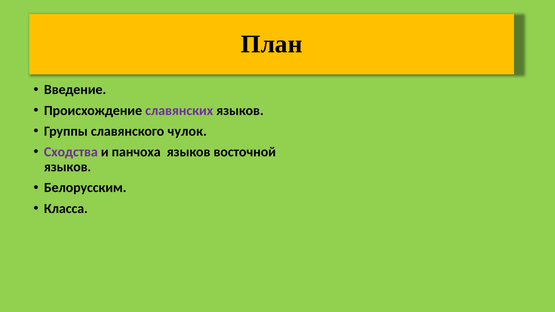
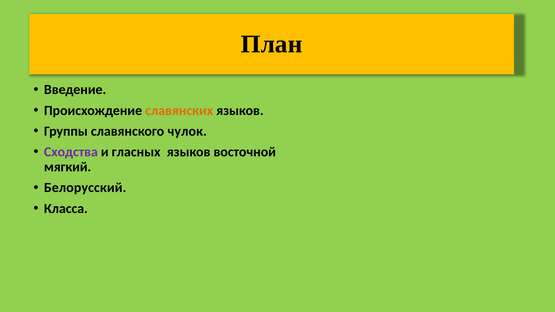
славянских colour: purple -> orange
панчоха: панчоха -> гласных
языков at (68, 167): языков -> мягкий
Белорусским: Белорусским -> Белорусский
